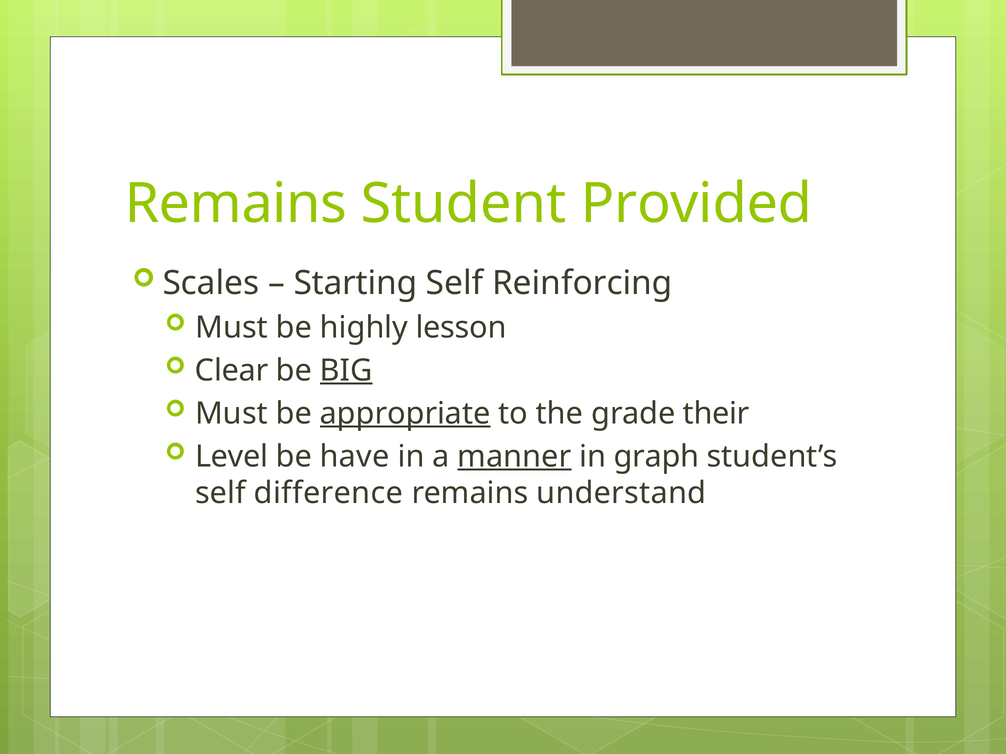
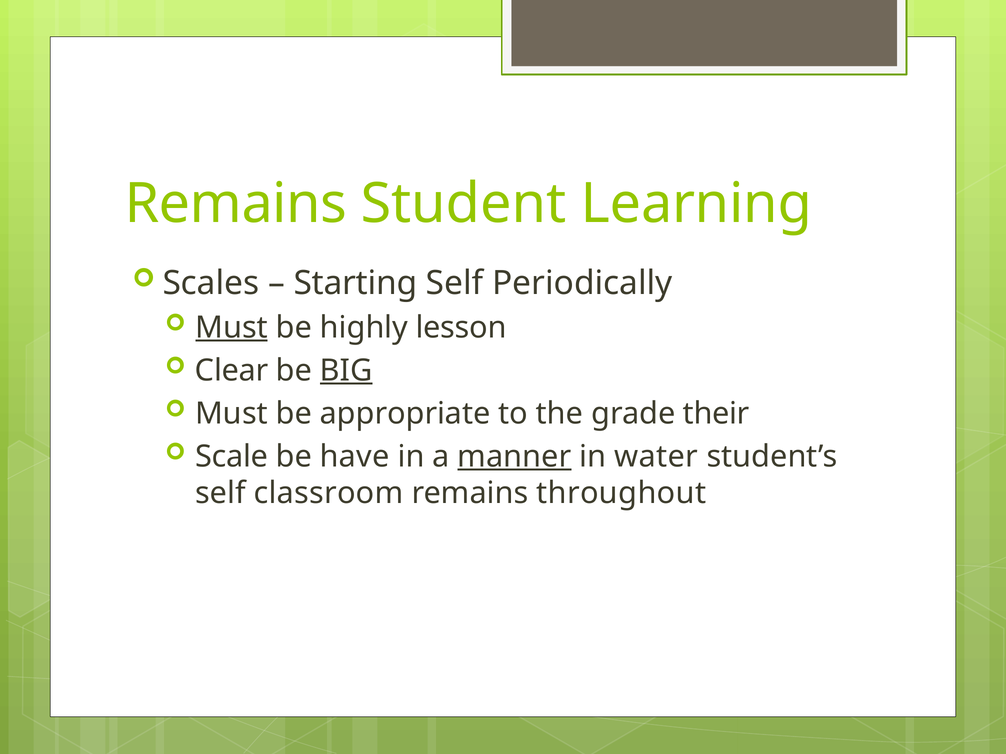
Provided: Provided -> Learning
Reinforcing: Reinforcing -> Periodically
Must at (232, 328) underline: none -> present
appropriate underline: present -> none
Level: Level -> Scale
graph: graph -> water
difference: difference -> classroom
understand: understand -> throughout
